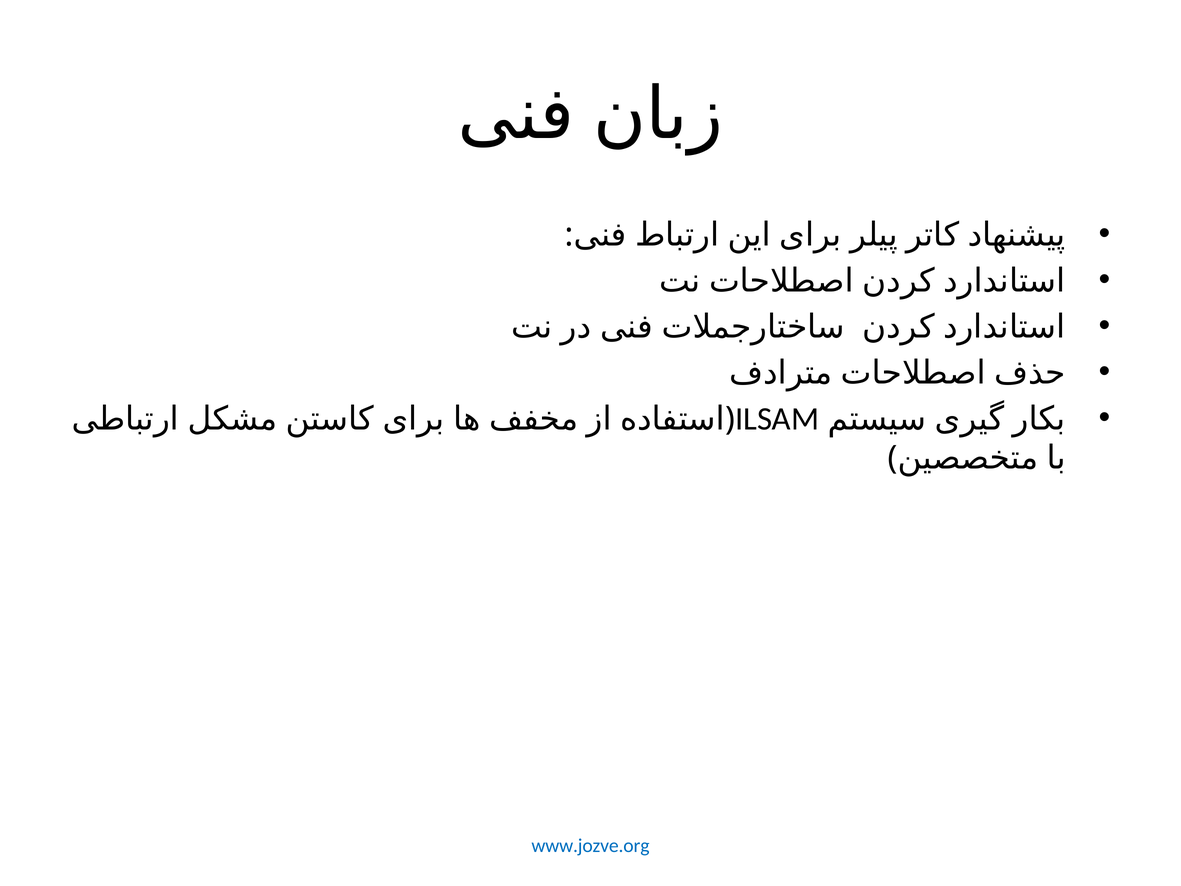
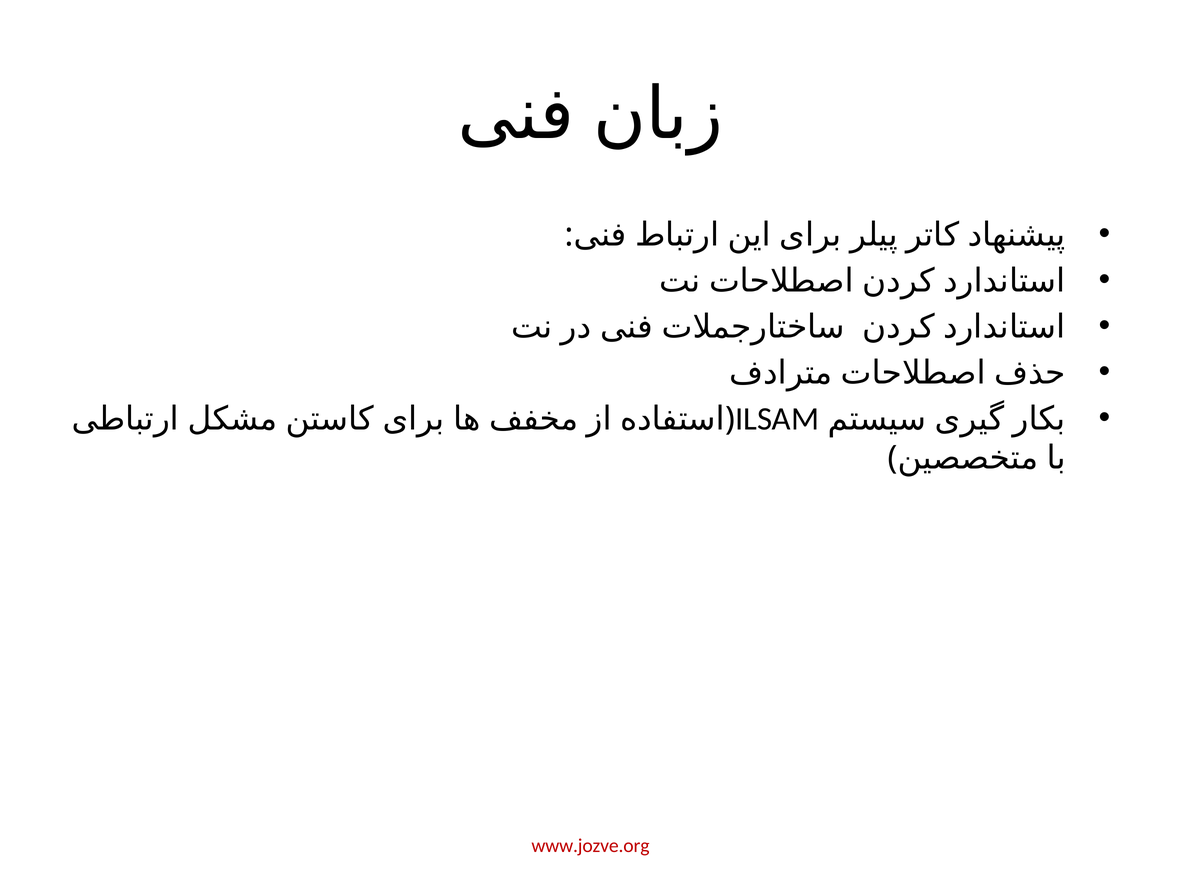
www.jozve.org colour: blue -> red
